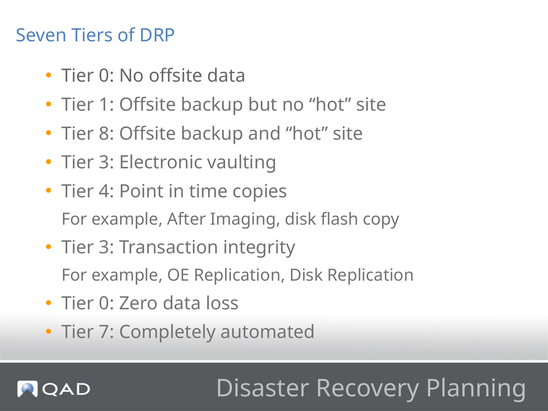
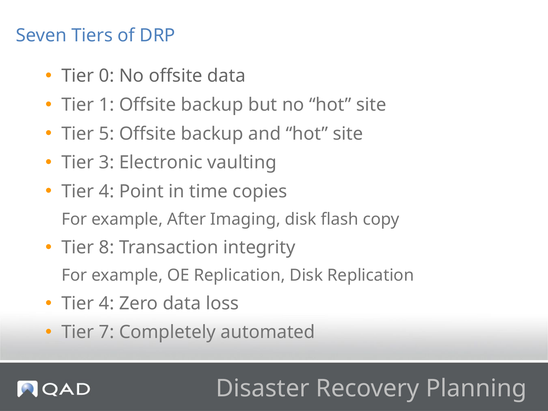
8: 8 -> 5
3 at (107, 247): 3 -> 8
0 at (107, 303): 0 -> 4
